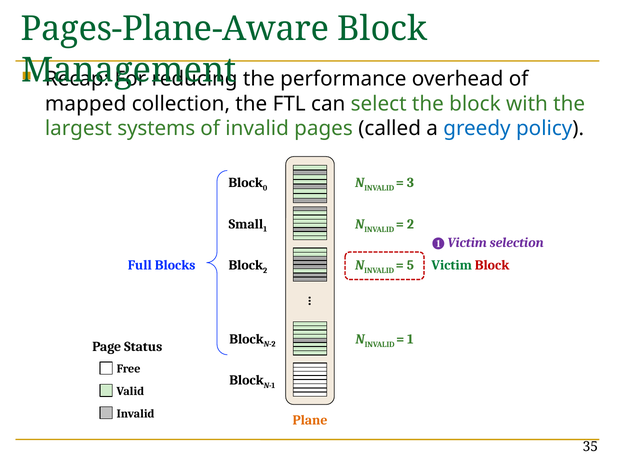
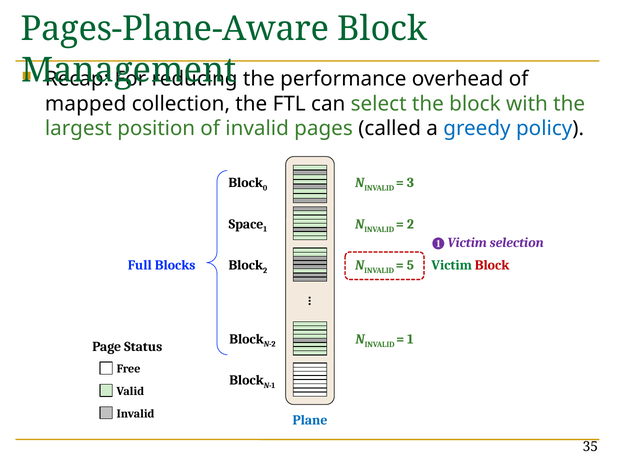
systems: systems -> position
Small: Small -> Space
Plane colour: orange -> blue
